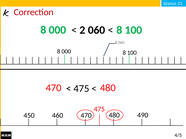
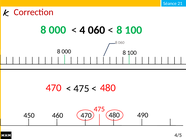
2: 2 -> 4
